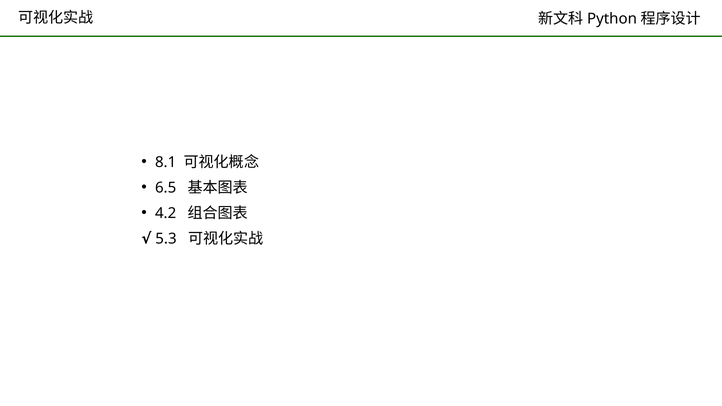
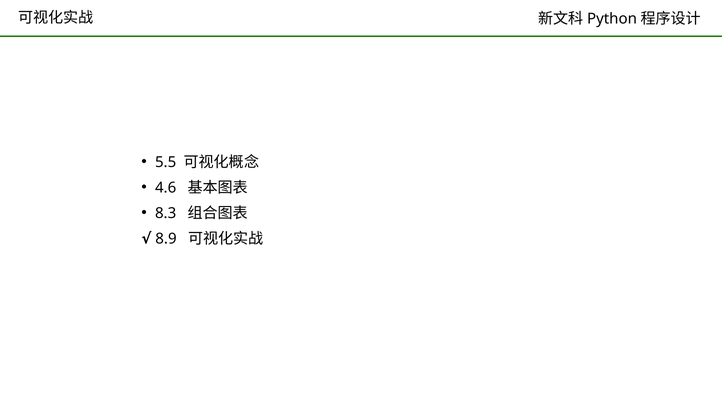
8.1: 8.1 -> 5.5
6.5: 6.5 -> 4.6
4.2: 4.2 -> 8.3
5.3: 5.3 -> 8.9
